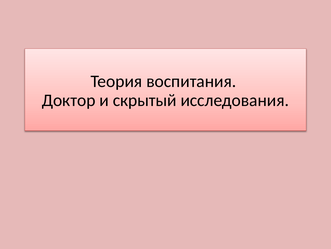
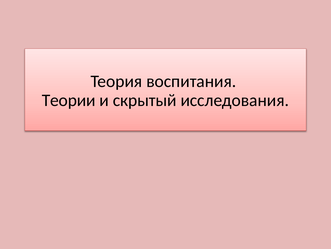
Доктор: Доктор -> Теории
